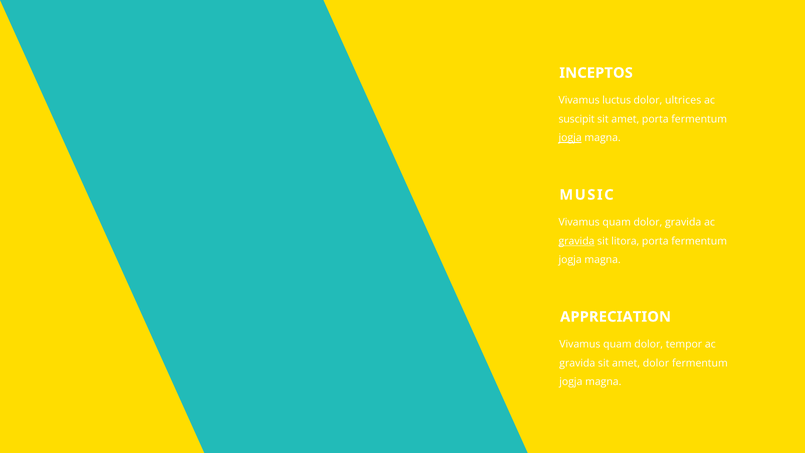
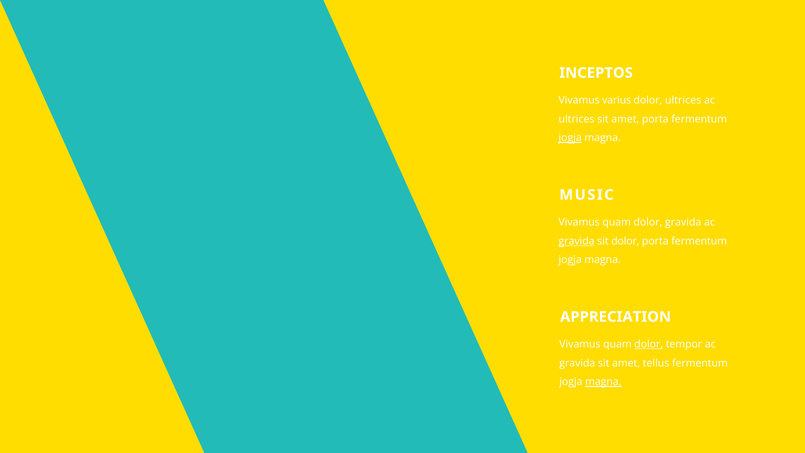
luctus: luctus -> varius
suscipit at (577, 119): suscipit -> ultrices
sit litora: litora -> dolor
dolor at (649, 344) underline: none -> present
amet dolor: dolor -> tellus
magna at (603, 382) underline: none -> present
